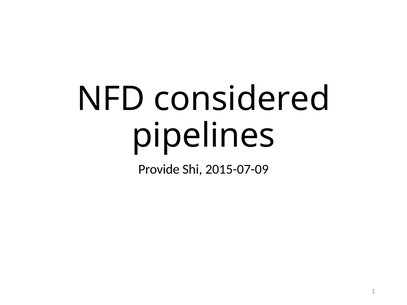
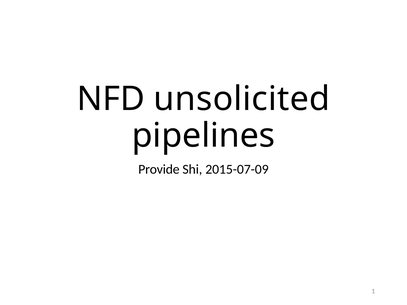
considered: considered -> unsolicited
